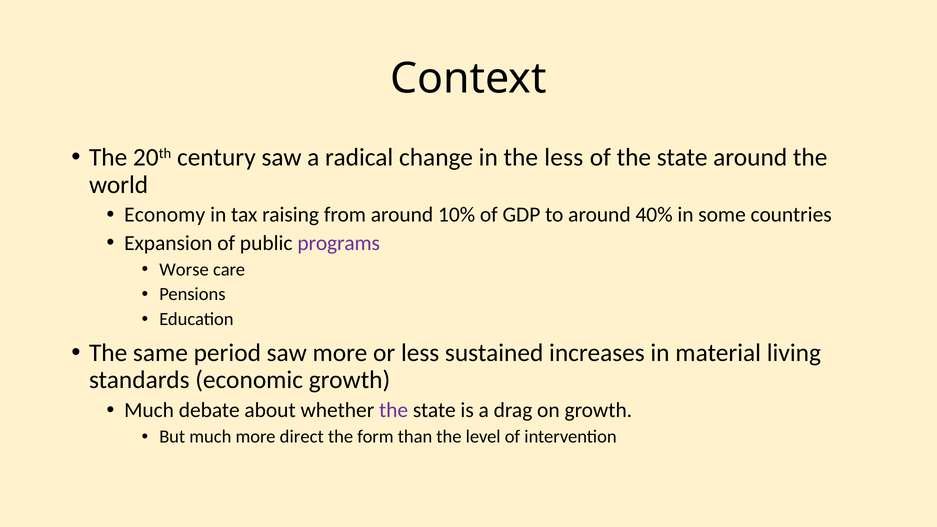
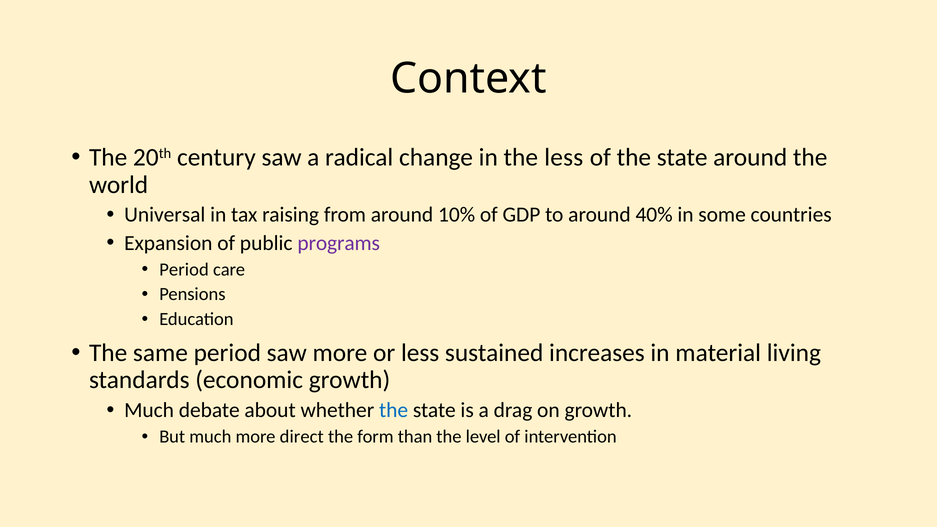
Economy: Economy -> Universal
Worse at (184, 269): Worse -> Period
the at (394, 410) colour: purple -> blue
